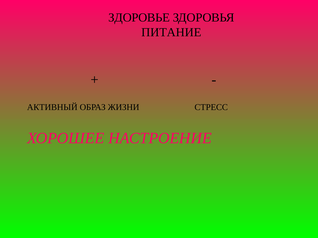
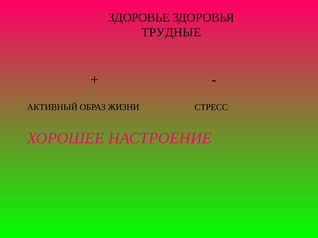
ПИТАНИЕ: ПИТАНИЕ -> ТРУДНЫЕ
